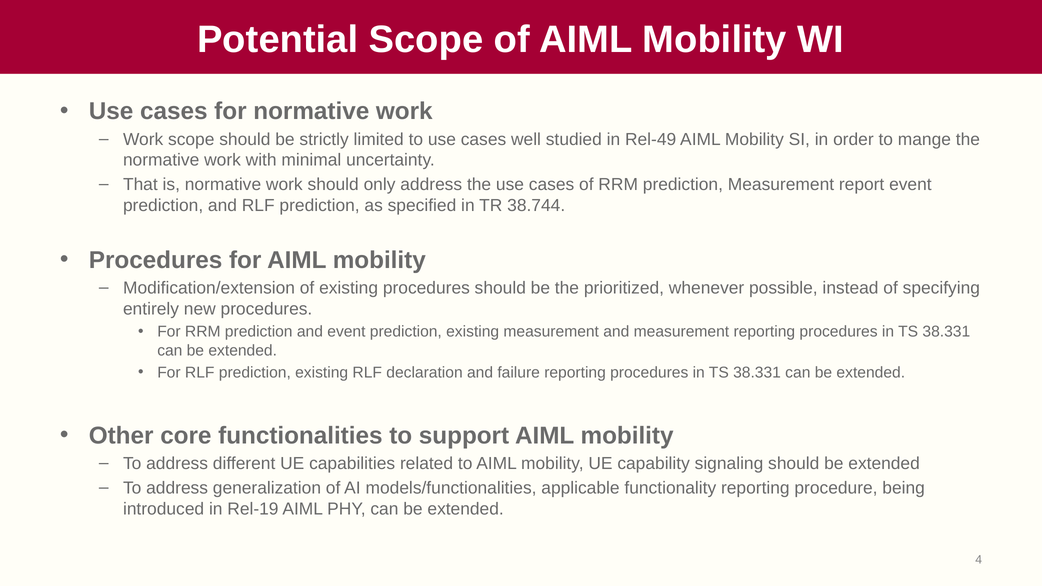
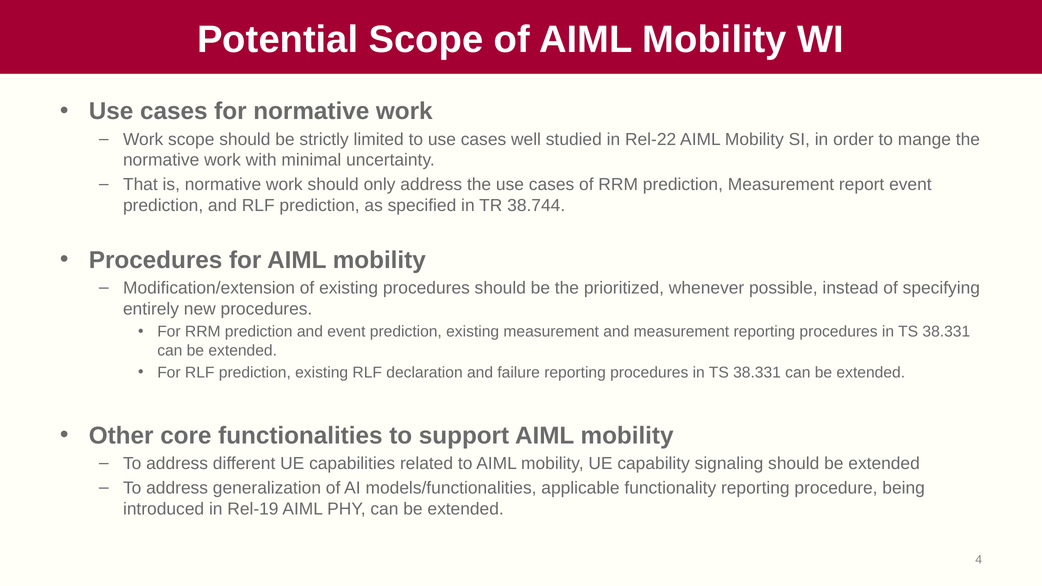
Rel-49: Rel-49 -> Rel-22
